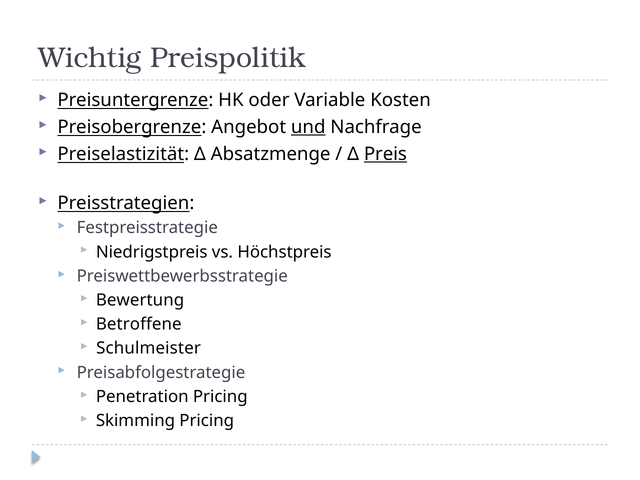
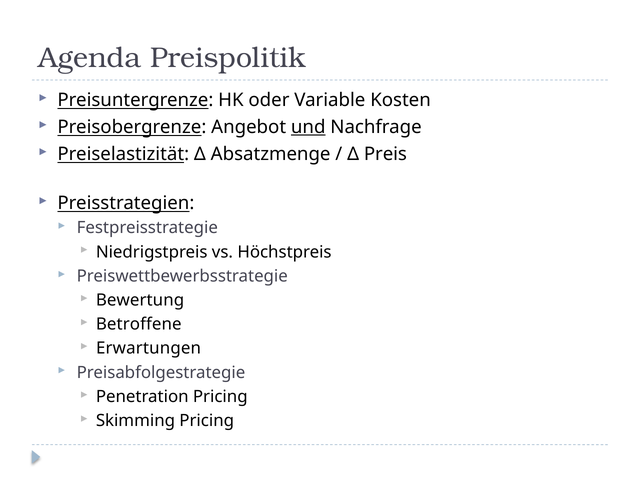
Wichtig: Wichtig -> Agenda
Preis underline: present -> none
Schulmeister: Schulmeister -> Erwartungen
